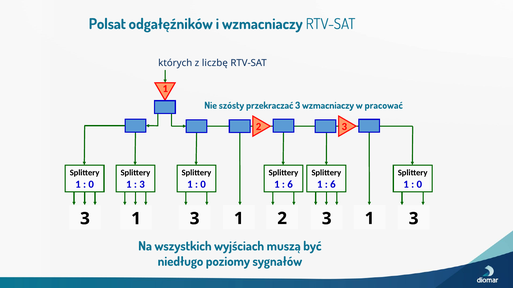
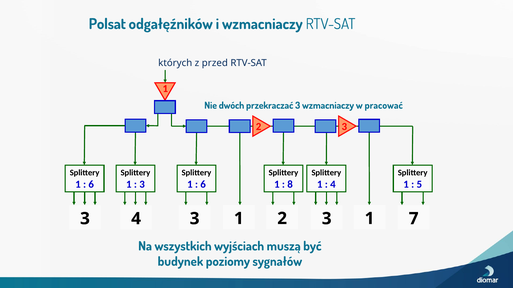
liczbę: liczbę -> przed
szósty: szósty -> dwóch
0 at (91, 185): 0 -> 6
0 at (203, 185): 0 -> 6
6 at (290, 185): 6 -> 8
6 at (333, 185): 6 -> 4
0 at (419, 185): 0 -> 5
1 at (136, 219): 1 -> 4
3 3 1 3: 3 -> 7
niedługo: niedługo -> budynek
